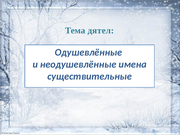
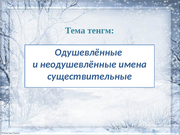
дятел: дятел -> тенгм
